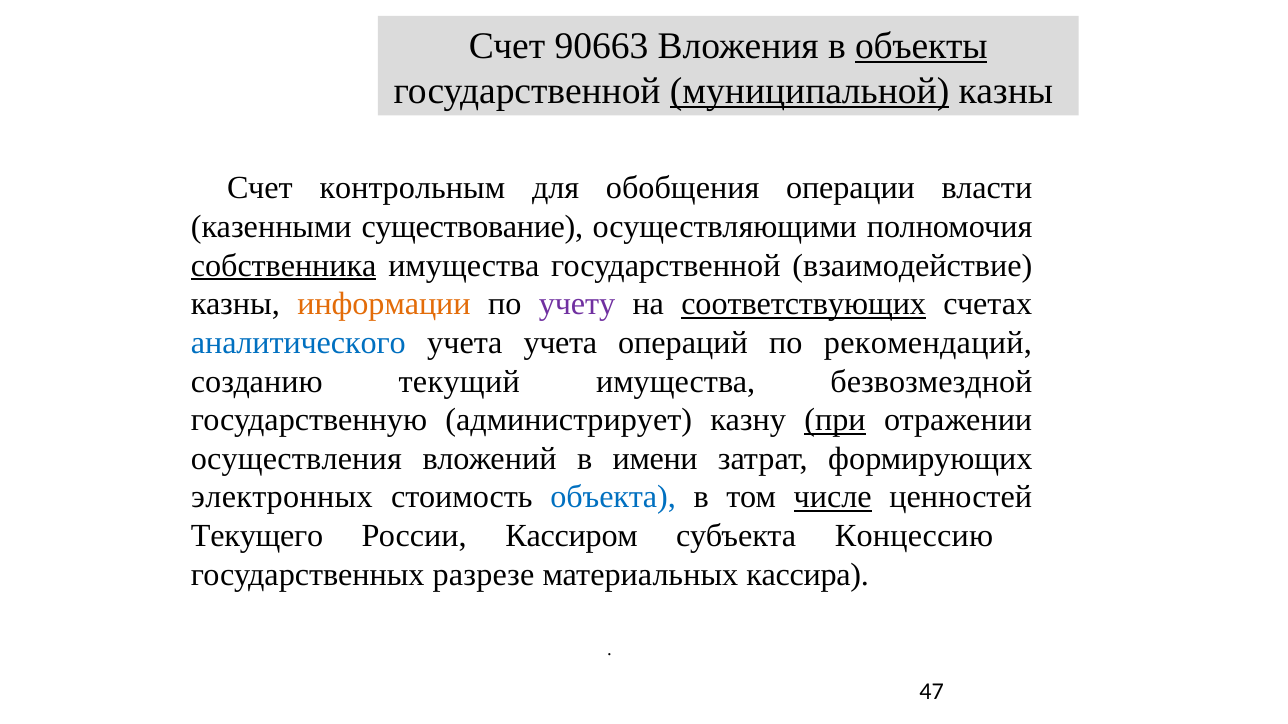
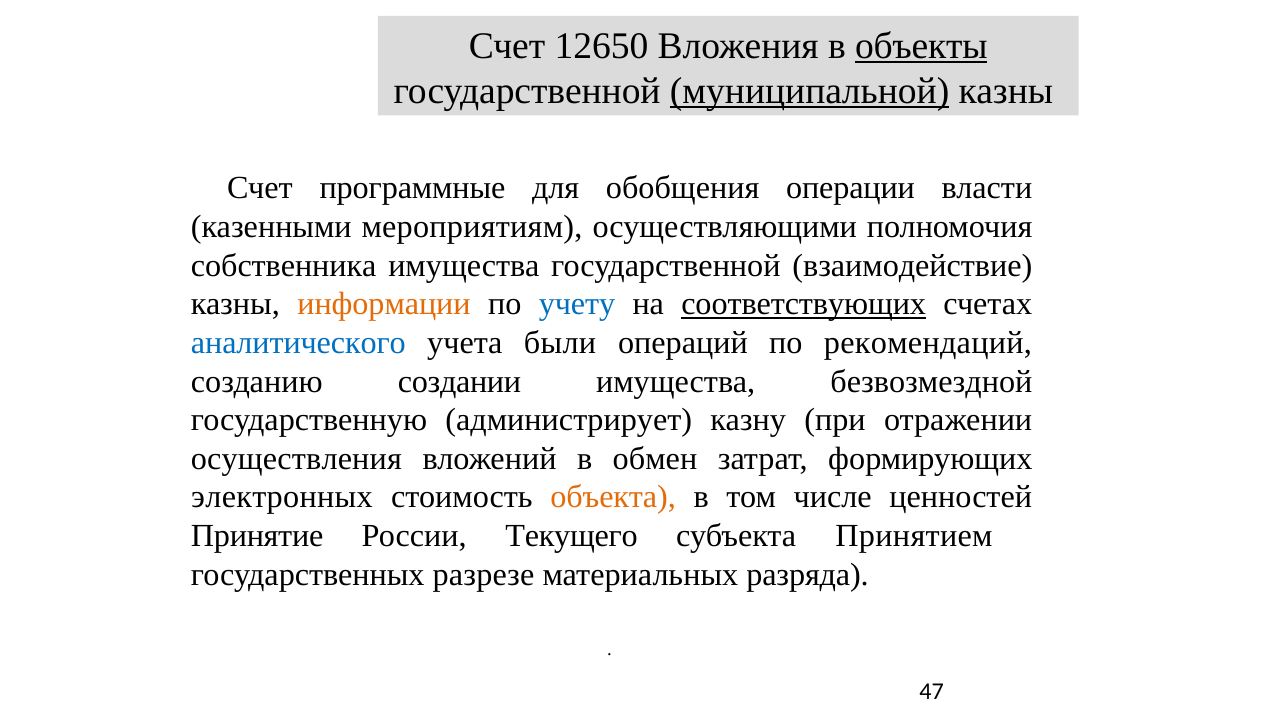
90663: 90663 -> 12650
контрольным: контрольным -> программные
существование: существование -> мероприятиям
собственника underline: present -> none
учету colour: purple -> blue
учета учета: учета -> были
текущий: текущий -> создании
при underline: present -> none
имени: имени -> обмен
объекта colour: blue -> orange
числе underline: present -> none
Текущего: Текущего -> Принятие
Кассиром: Кассиром -> Текущего
Концессию: Концессию -> Принятием
кассира: кассира -> разряда
